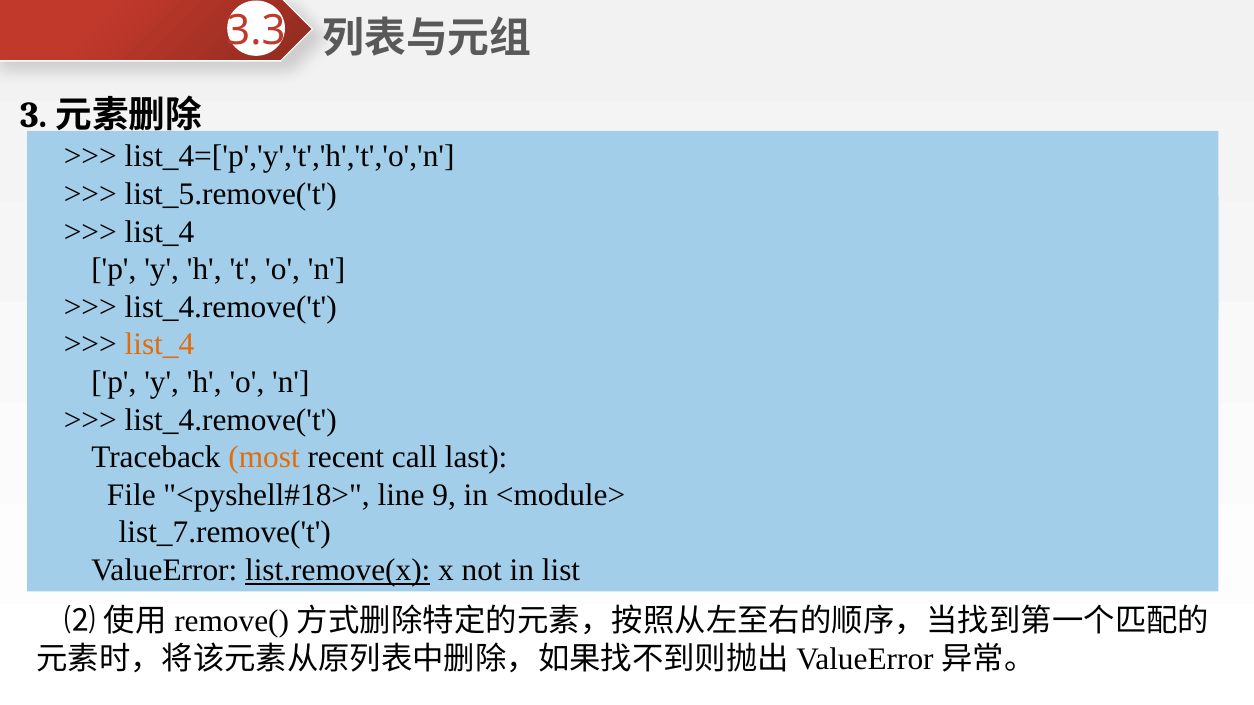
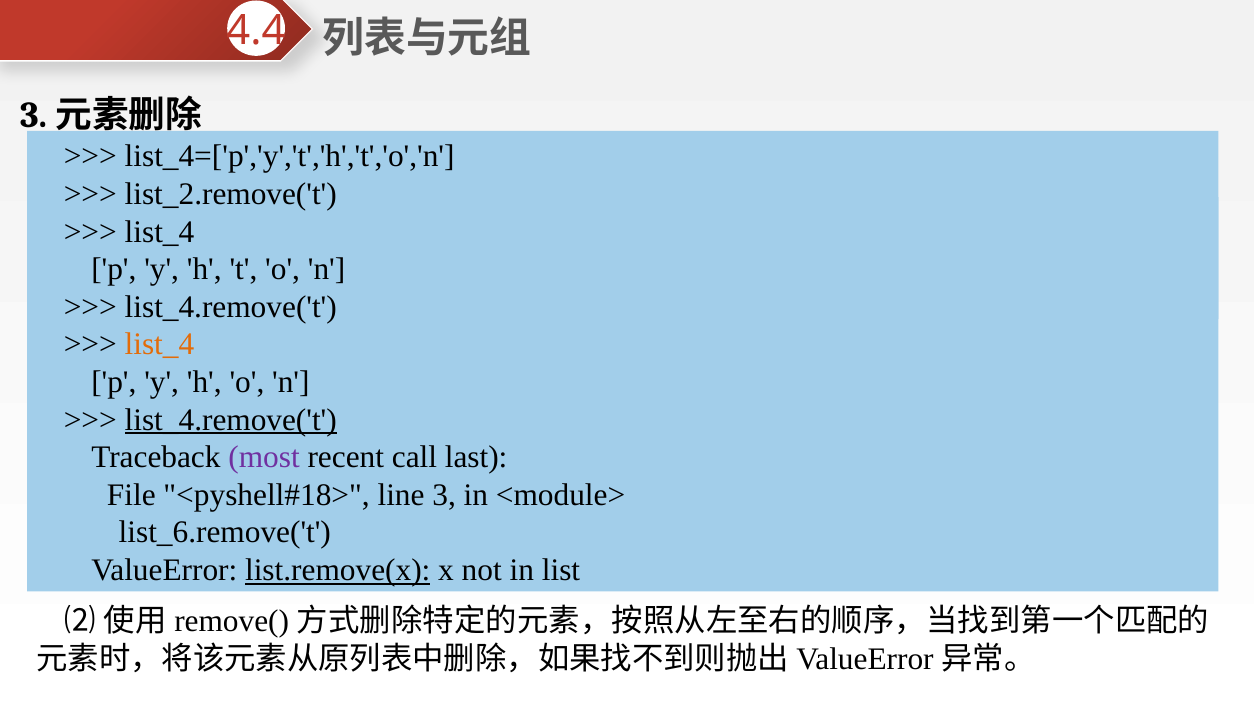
3.3: 3.3 -> 4.4
list_5.remove('t: list_5.remove('t -> list_2.remove('t
list_4.remove('t at (231, 420) underline: none -> present
most colour: orange -> purple
line 9: 9 -> 3
list_7.remove('t: list_7.remove('t -> list_6.remove('t
